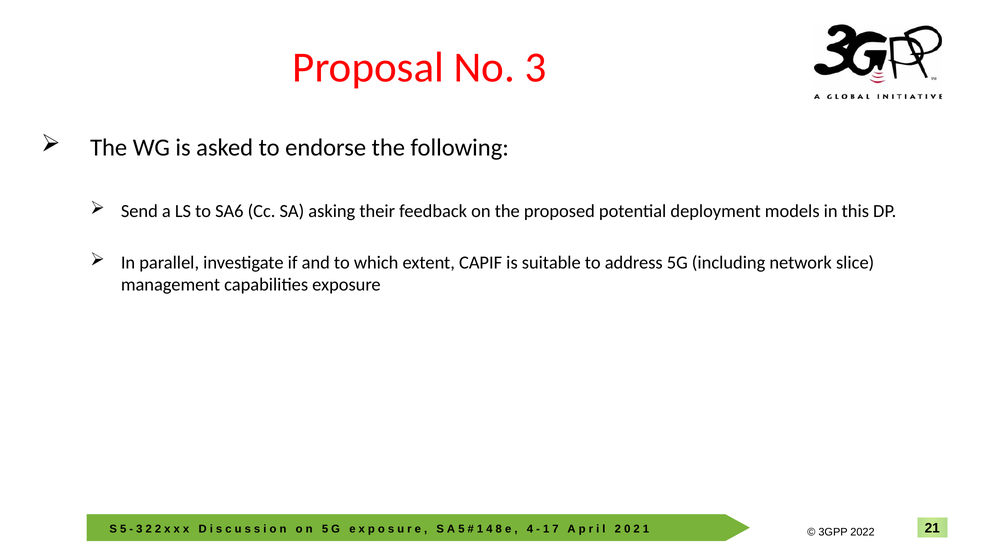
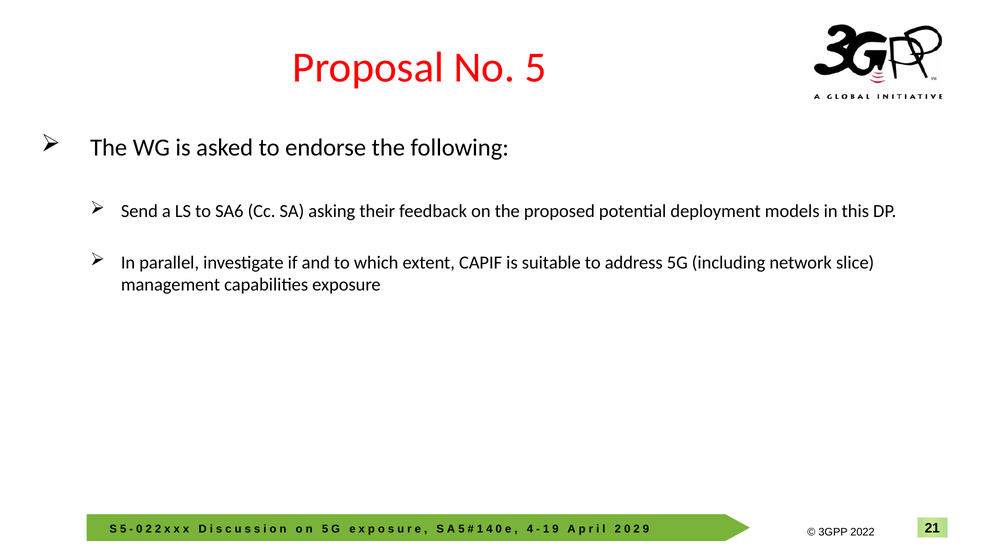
No 3: 3 -> 5
3 at (139, 529): 3 -> 0
8 at (499, 529): 8 -> 0
7 at (555, 529): 7 -> 9
2 1: 1 -> 9
